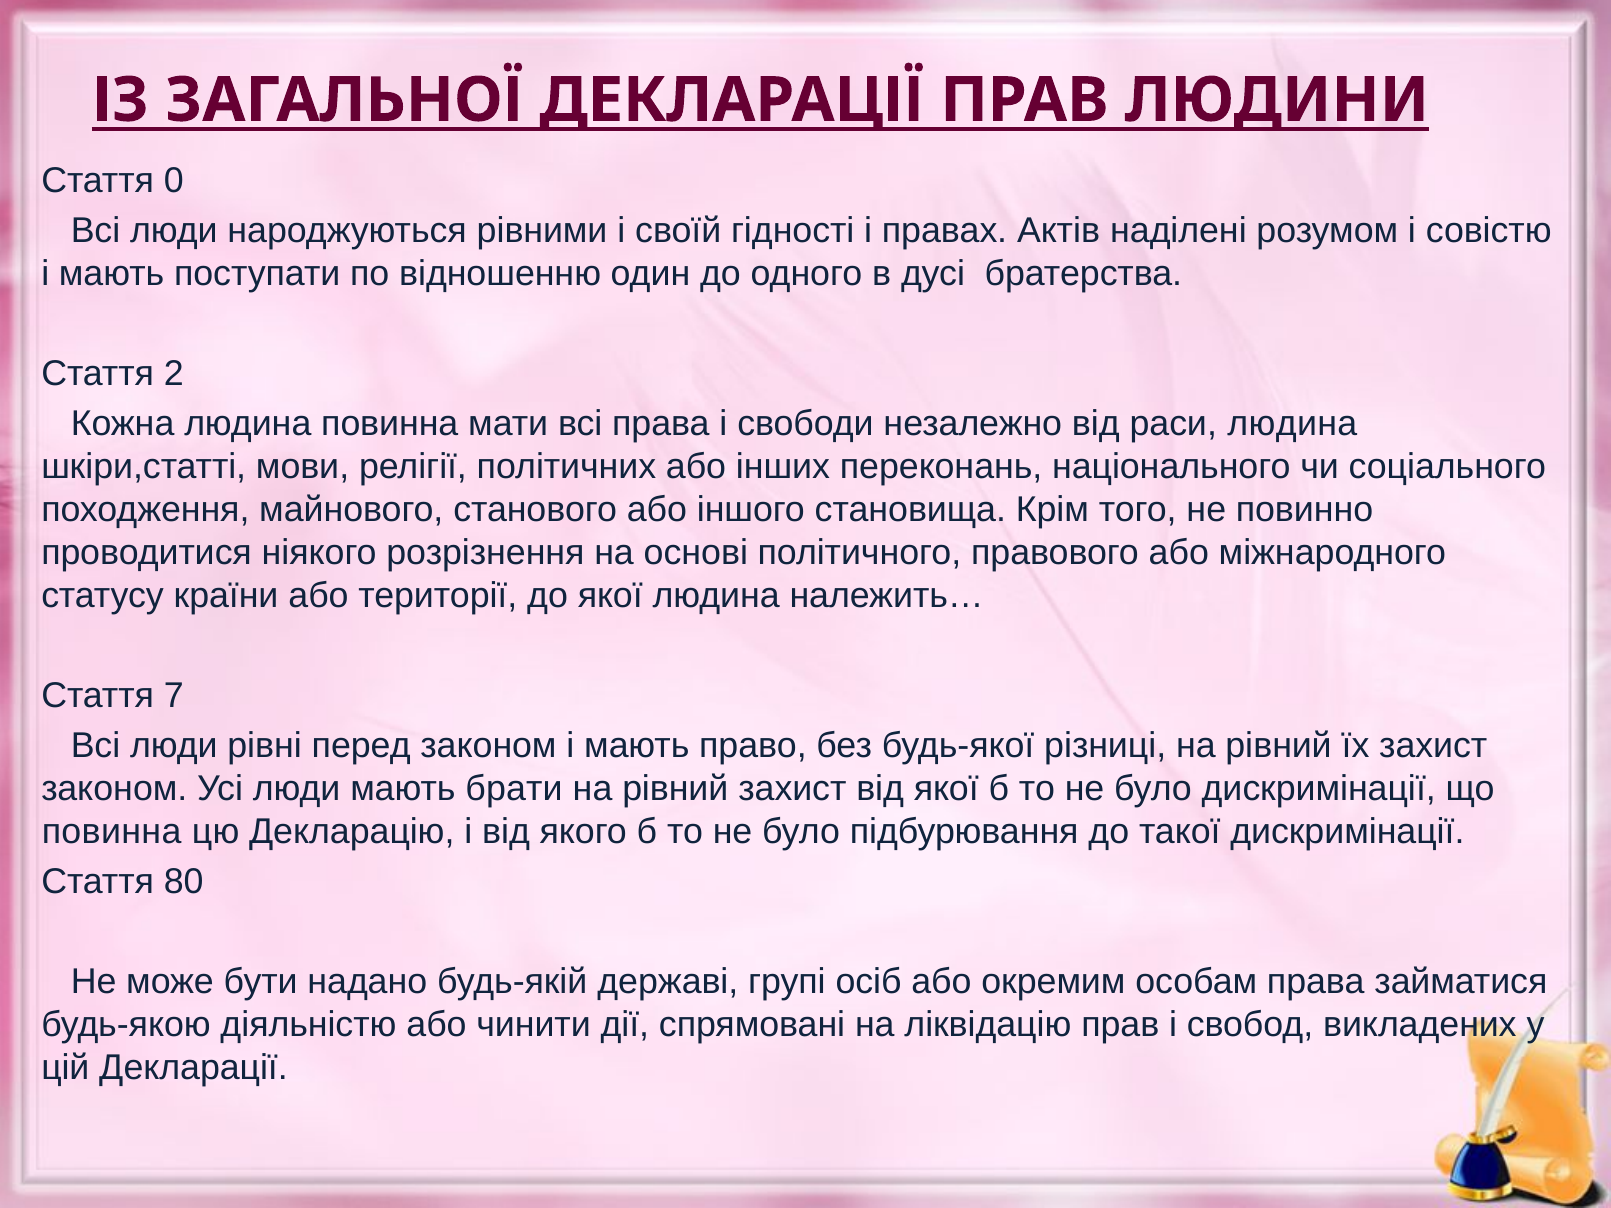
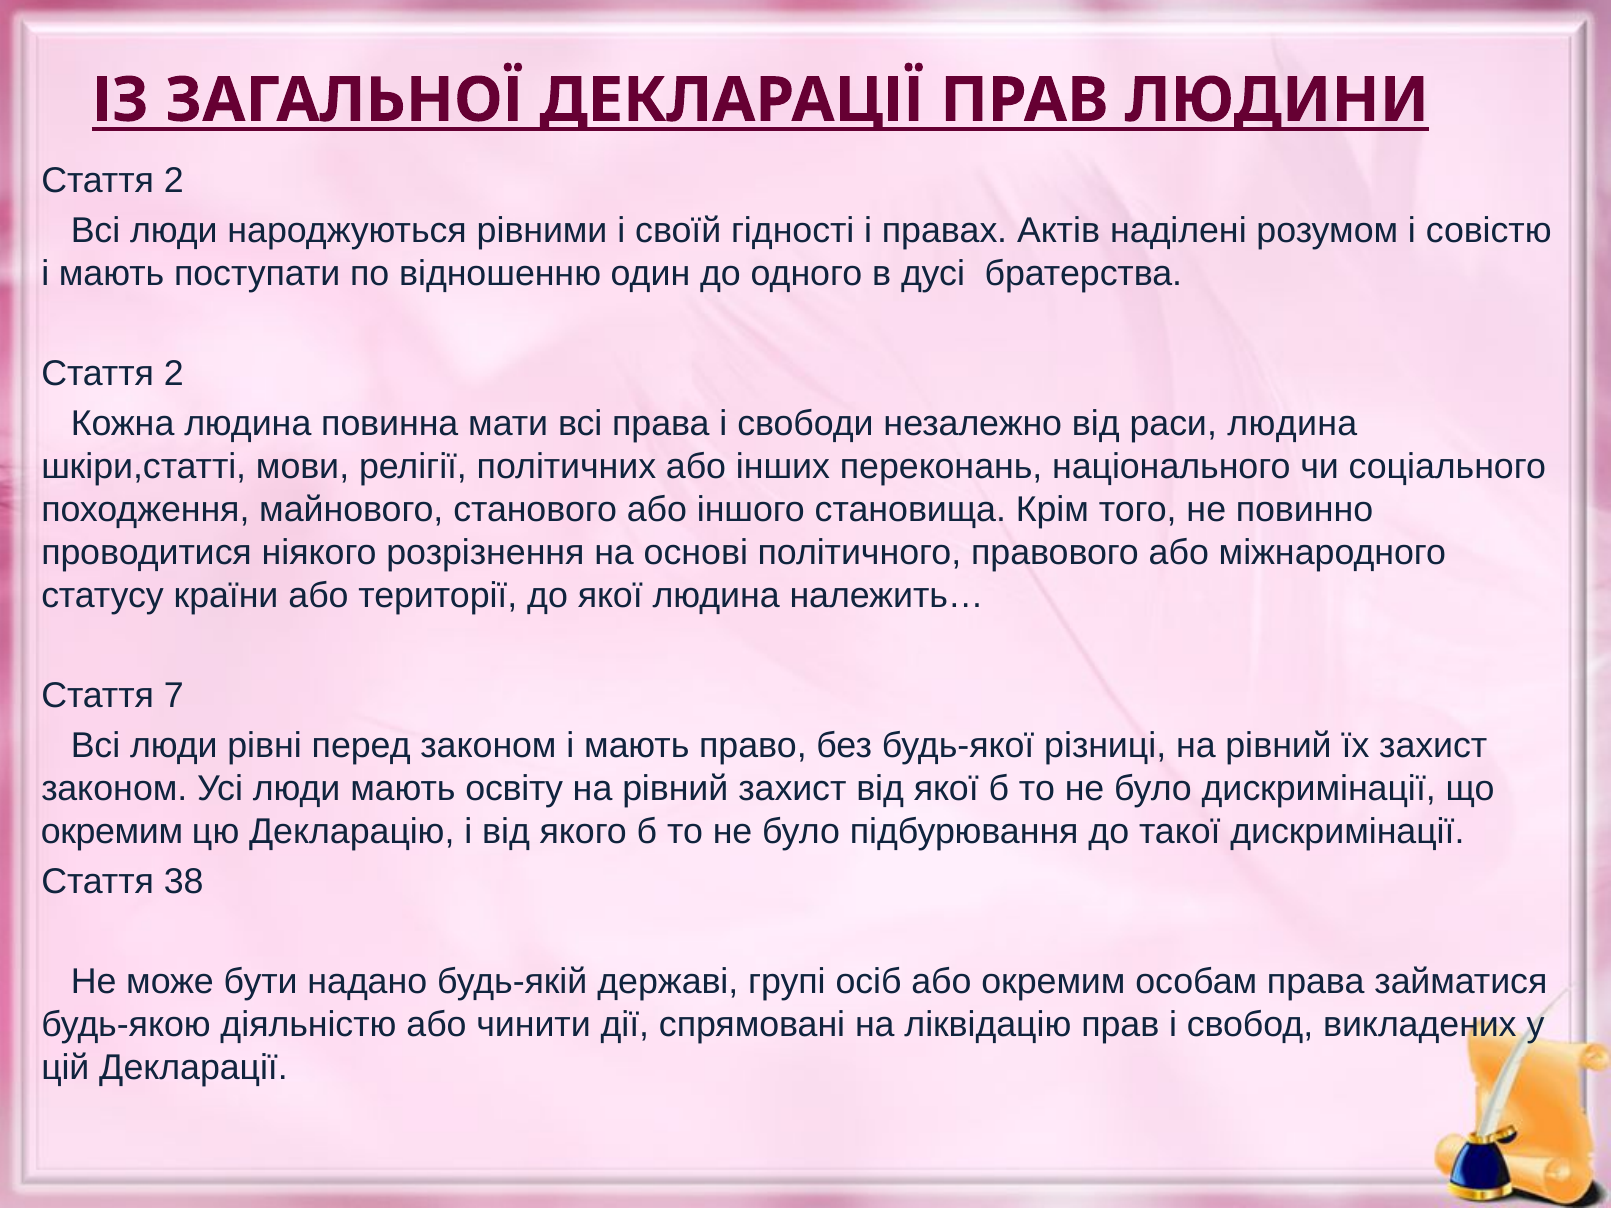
0 at (174, 181): 0 -> 2
брати: брати -> освіту
повинна at (112, 832): повинна -> окремим
80: 80 -> 38
